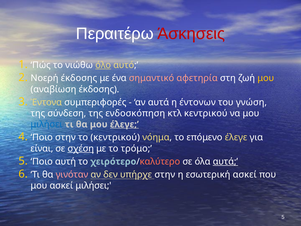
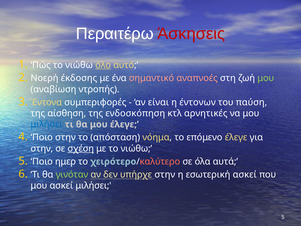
αφετηρία: αφετηρία -> αναπνοές
μου at (266, 78) colour: yellow -> light green
αναβίωση έκδοσης: έκδοσης -> ντροπής
αν αυτά: αυτά -> είναι
γνώση: γνώση -> παύση
σύνδεση: σύνδεση -> αίσθηση
κτλ κεντρικού: κεντρικού -> αρνητικές
έλεγε at (124, 124) underline: present -> none
το κεντρικού: κεντρικού -> απόσταση
είναι at (42, 148): είναι -> στην
με το τρόμο: τρόμο -> νιώθω
αυτή: αυτή -> ημερ
αυτά at (225, 161) underline: present -> none
γινόταν colour: pink -> light green
